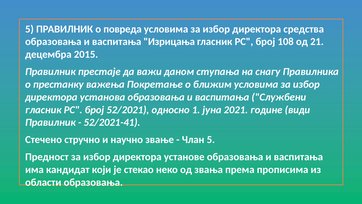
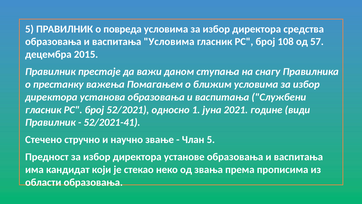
васпитања Изрицања: Изрицања -> Условима
21: 21 -> 57
Покретање: Покретање -> Помагањем
